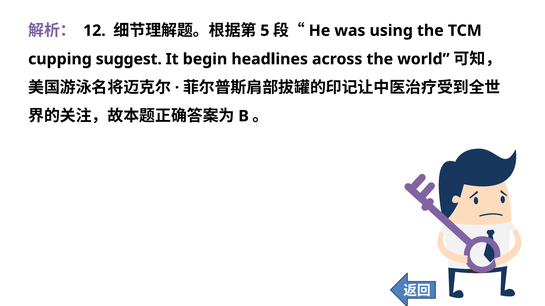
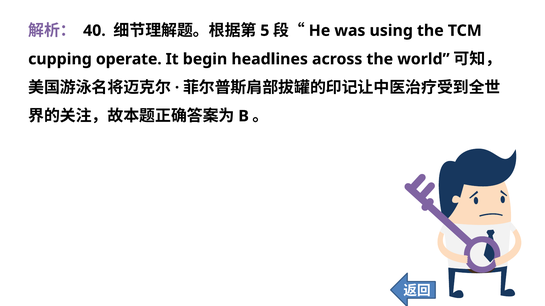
12: 12 -> 40
suggest: suggest -> operate
